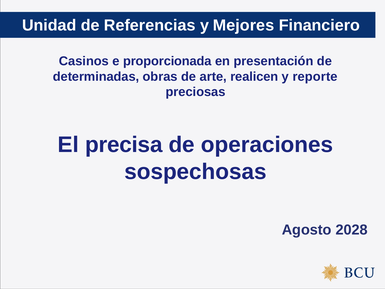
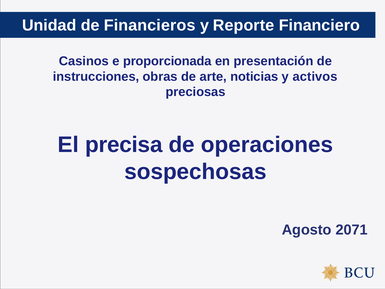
Referencias: Referencias -> Financieros
Mejores: Mejores -> Reporte
determinadas: determinadas -> instrucciones
realicen: realicen -> noticias
reporte: reporte -> activos
2028: 2028 -> 2071
